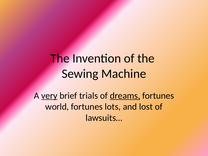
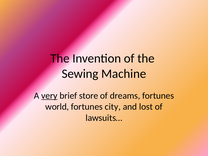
trials: trials -> store
dreams underline: present -> none
lots: lots -> city
